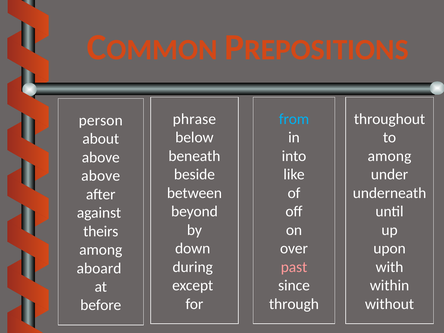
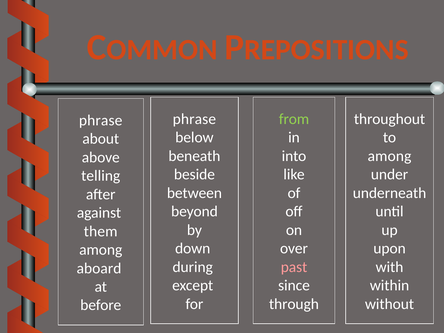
from colour: light blue -> light green
person at (101, 120): person -> phrase
above at (101, 176): above -> telling
theirs: theirs -> them
